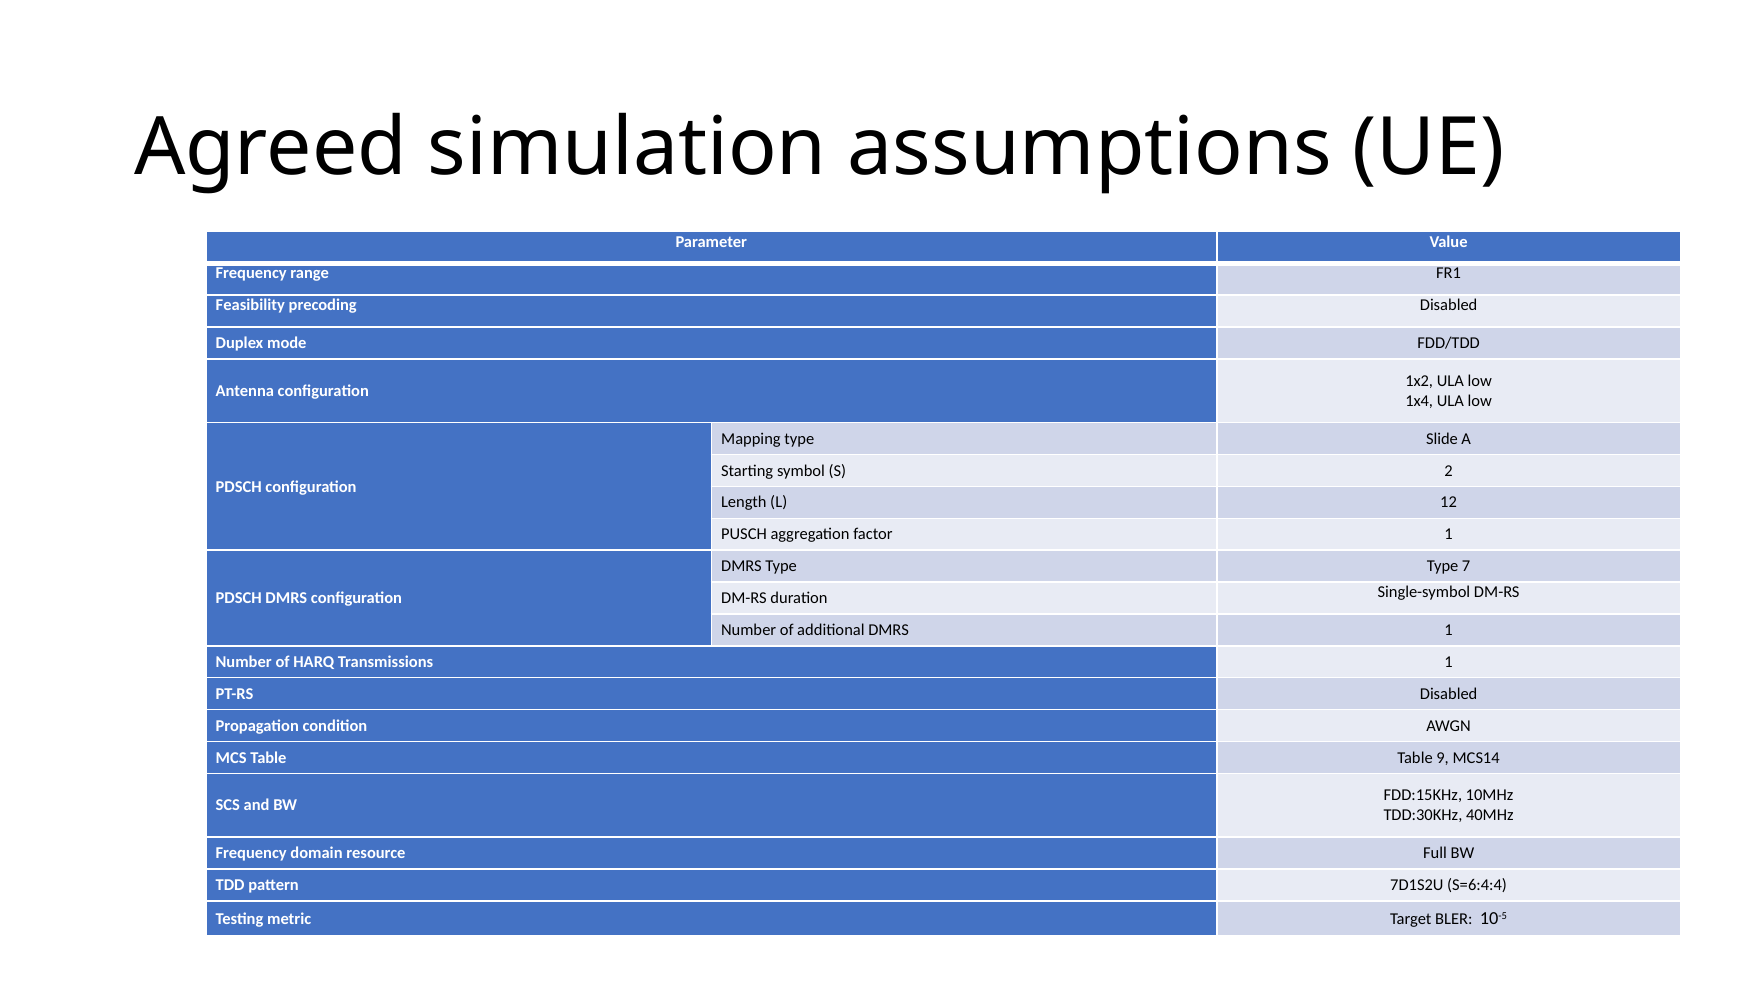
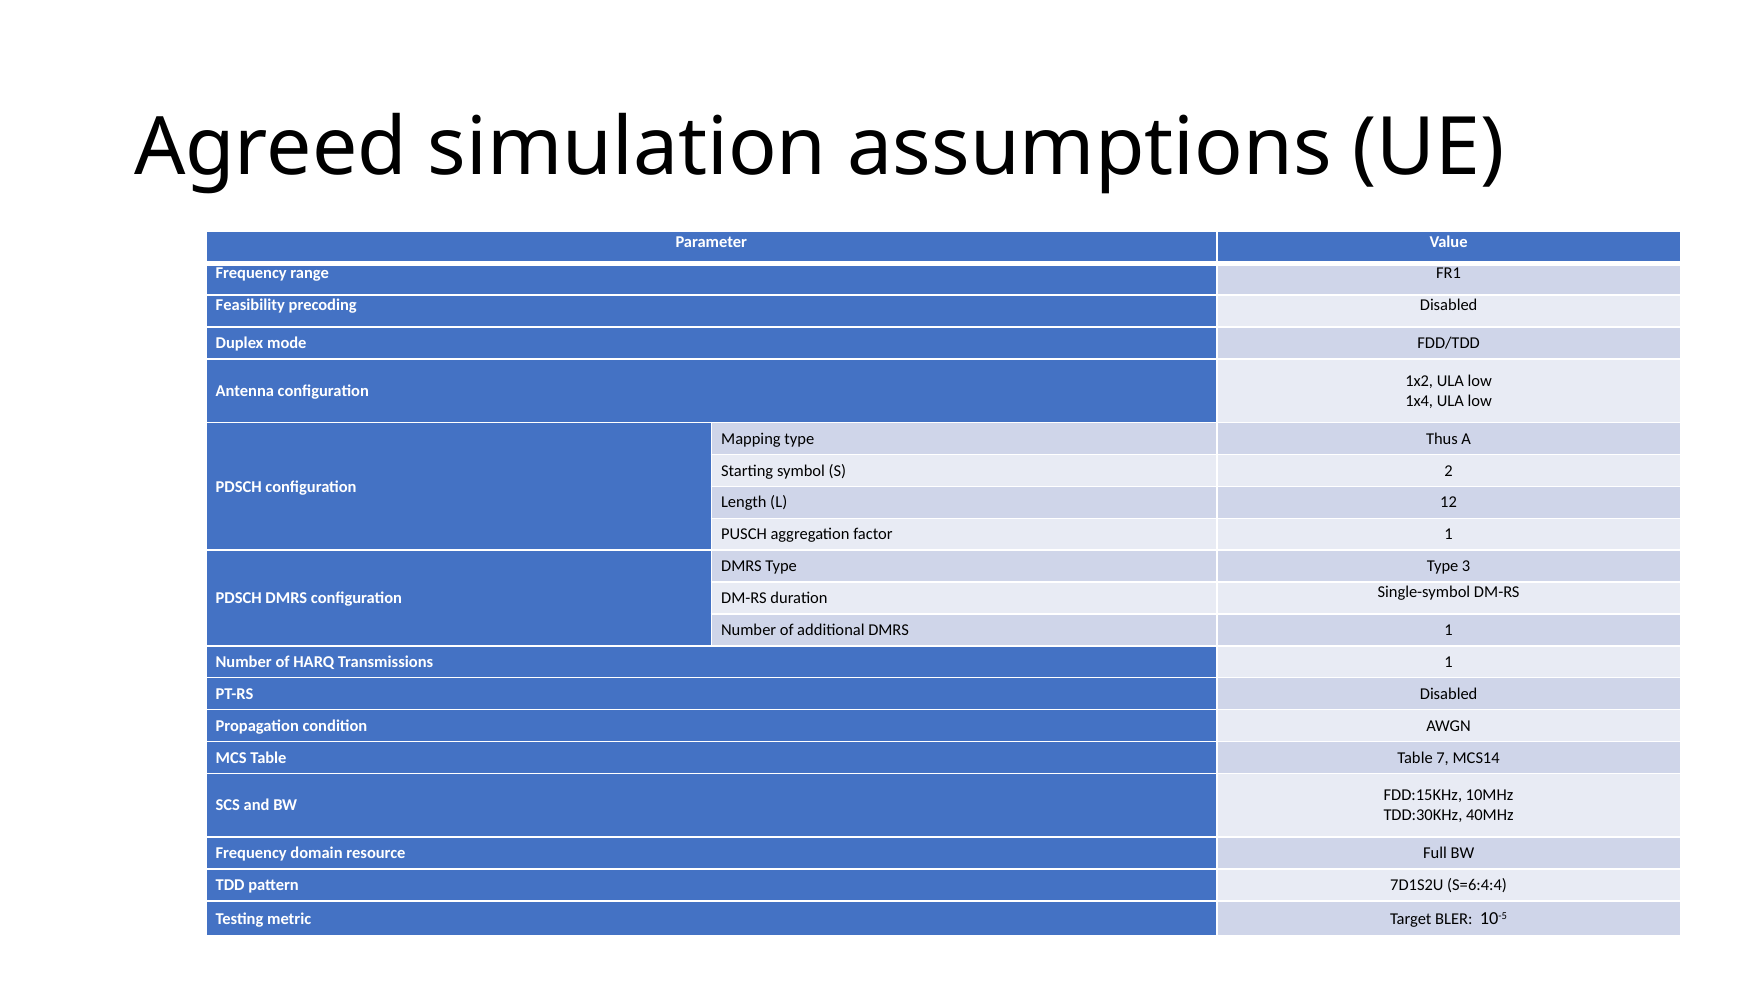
Slide: Slide -> Thus
7: 7 -> 3
9: 9 -> 7
